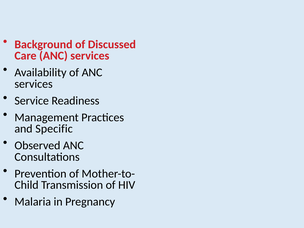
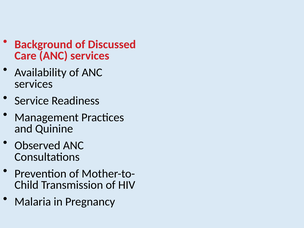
Specific: Specific -> Quinine
